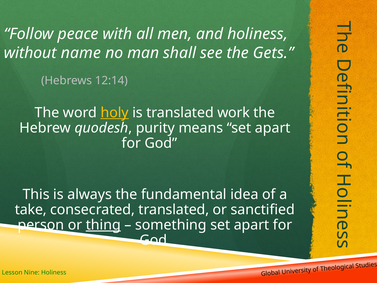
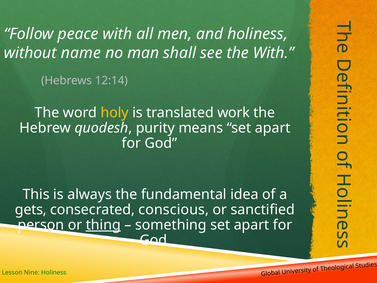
the Gets: Gets -> With
holy underline: present -> none
take: take -> gets
consecrated translated: translated -> conscious
